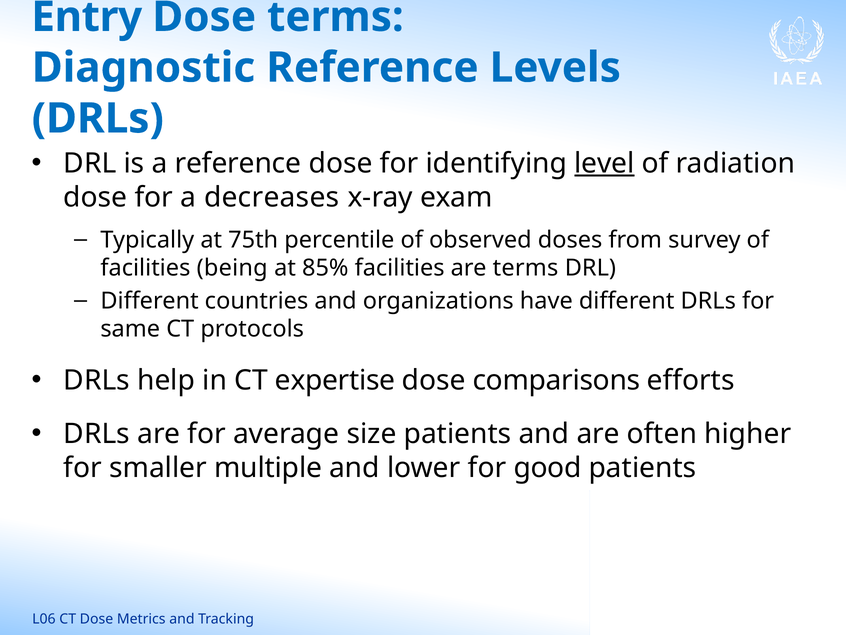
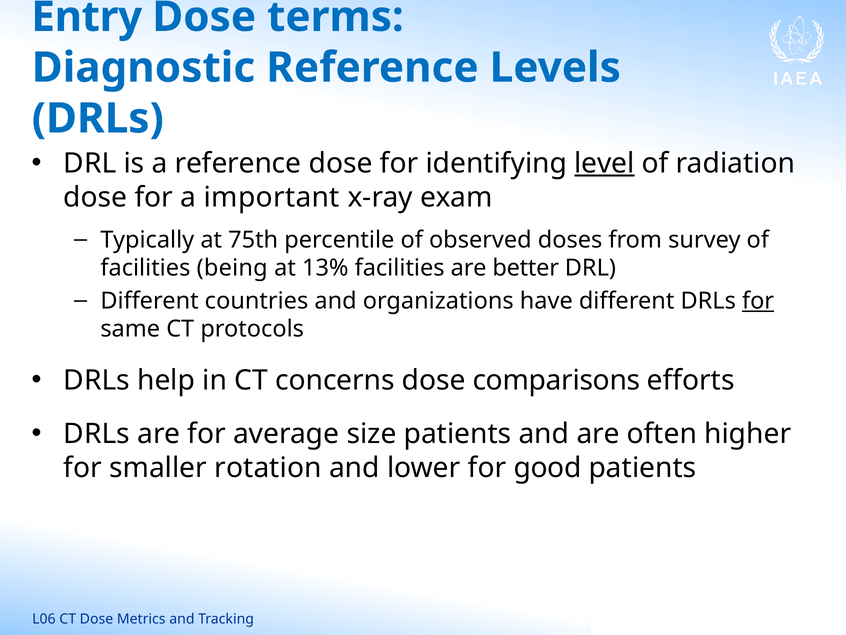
decreases: decreases -> important
85%: 85% -> 13%
are terms: terms -> better
for at (758, 301) underline: none -> present
expertise: expertise -> concerns
multiple: multiple -> rotation
